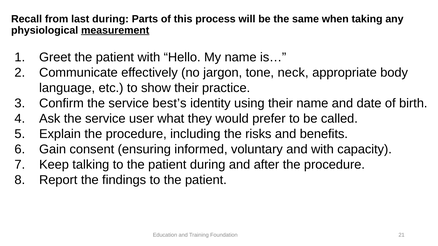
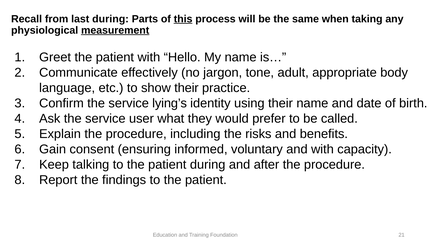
this underline: none -> present
neck: neck -> adult
best’s: best’s -> lying’s
